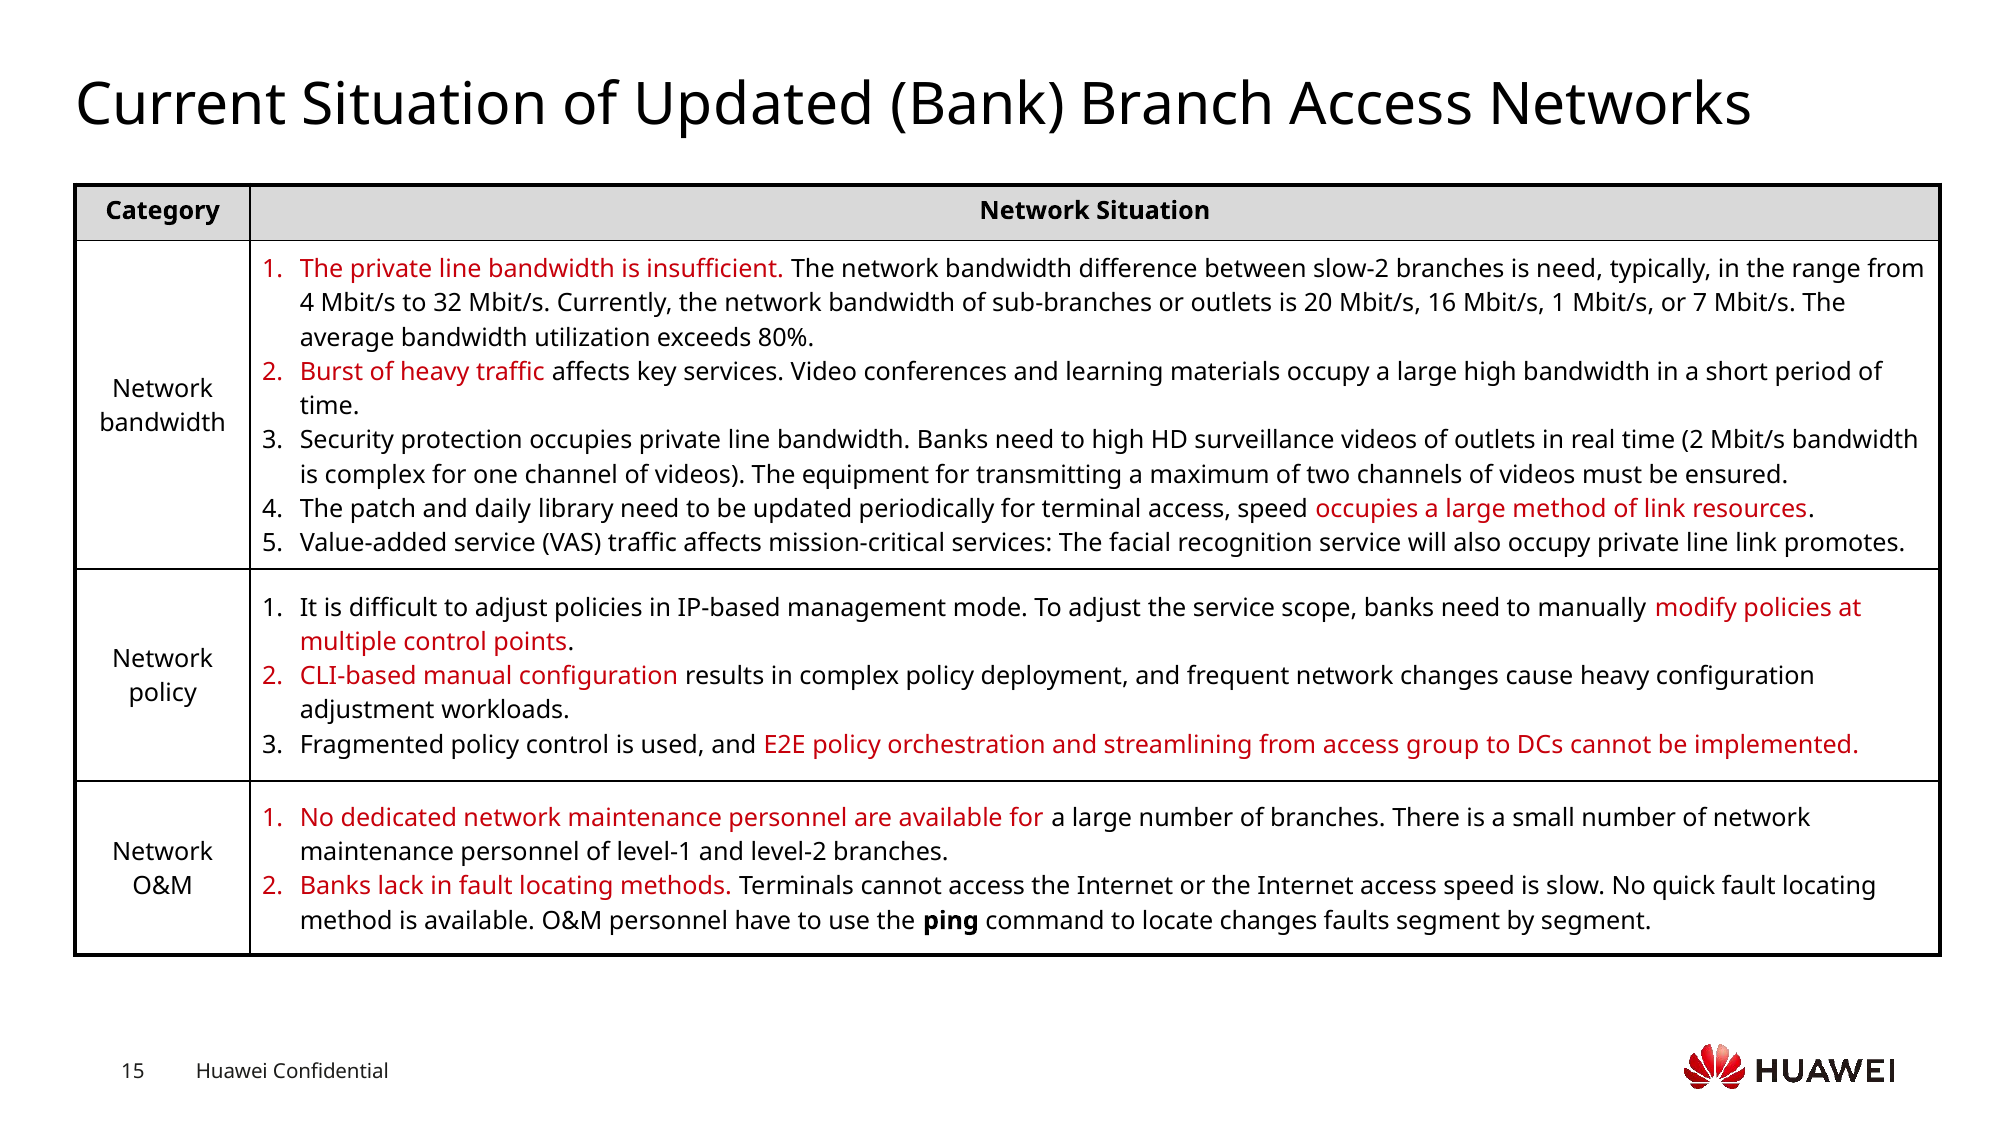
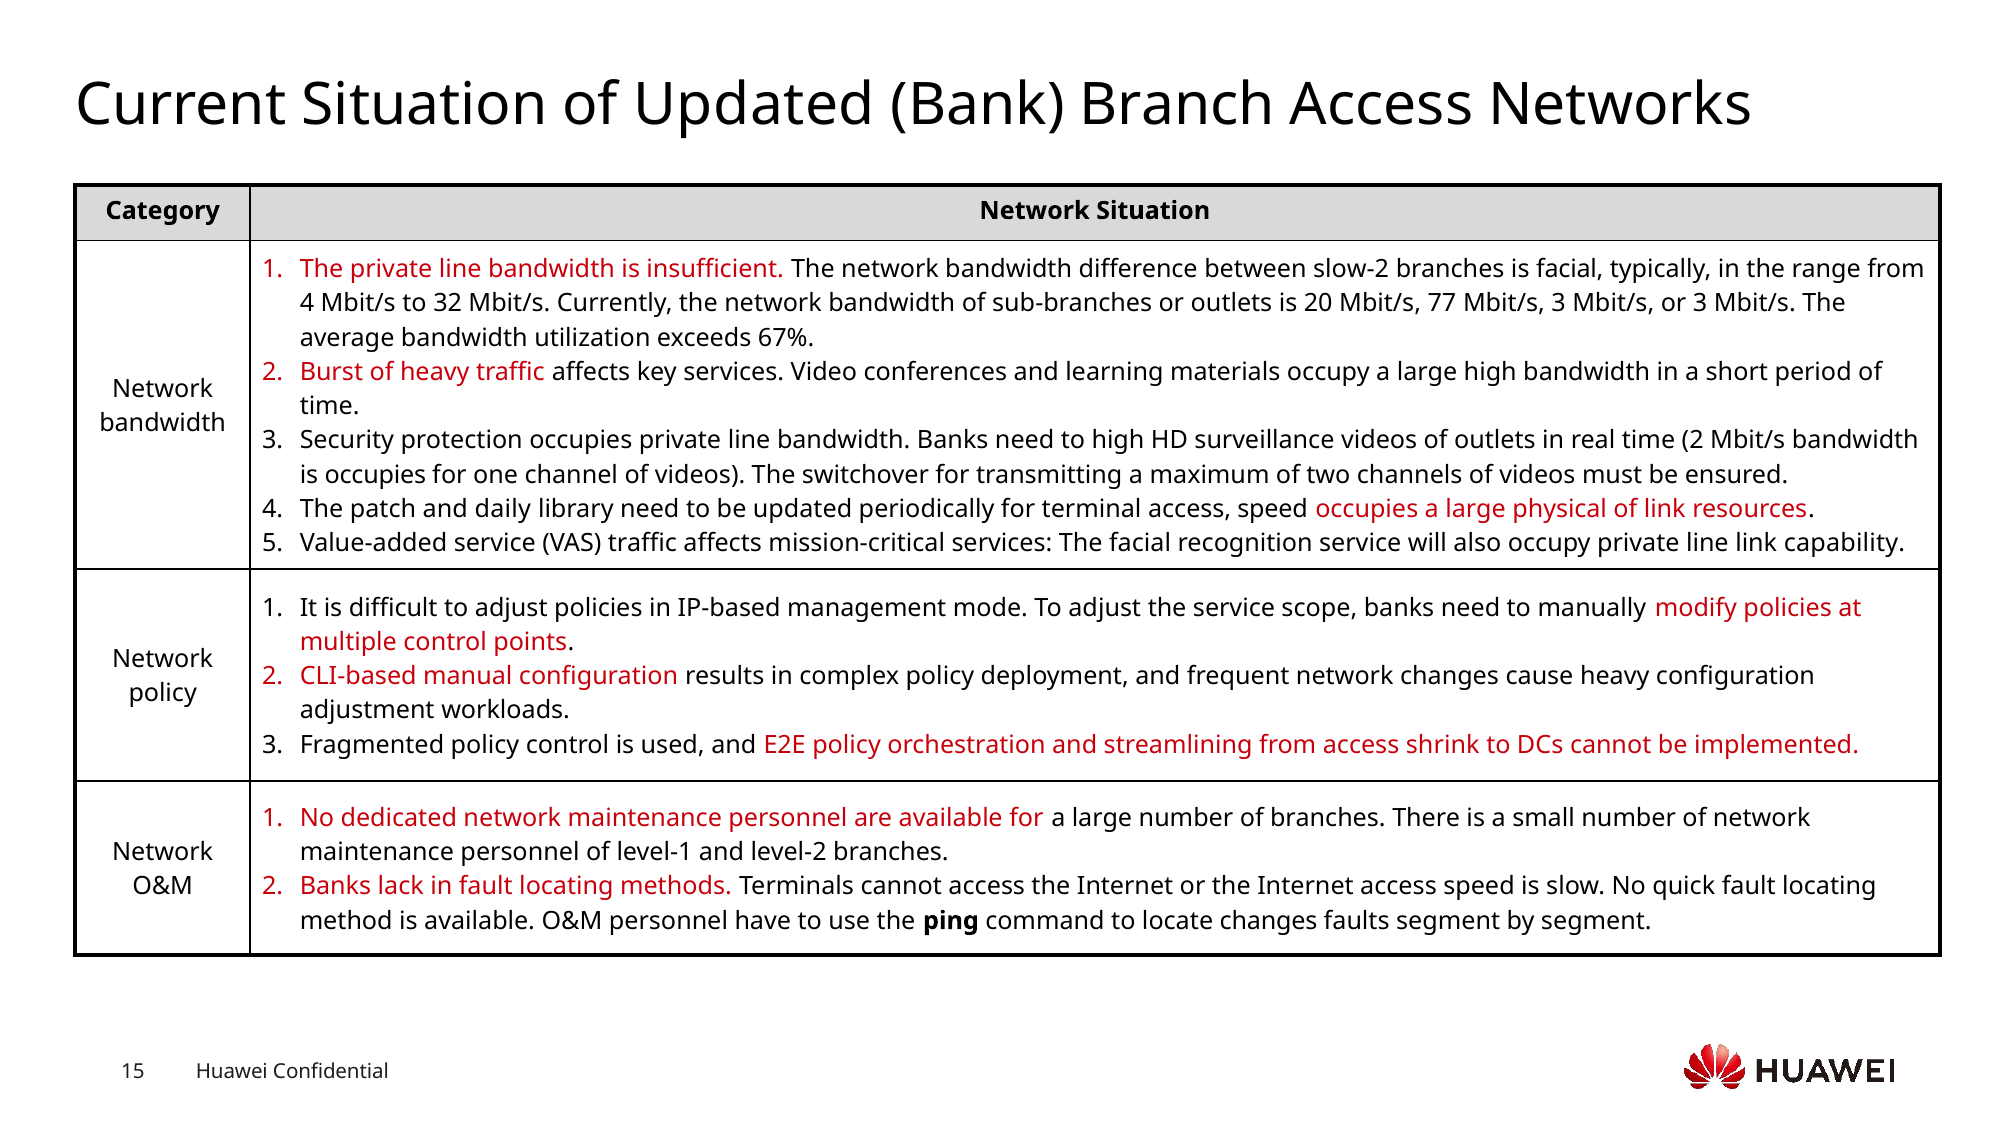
is need: need -> facial
16: 16 -> 77
Mbit/s 1: 1 -> 3
or 7: 7 -> 3
80%: 80% -> 67%
is complex: complex -> occupies
equipment: equipment -> switchover
large method: method -> physical
promotes: promotes -> capability
group: group -> shrink
